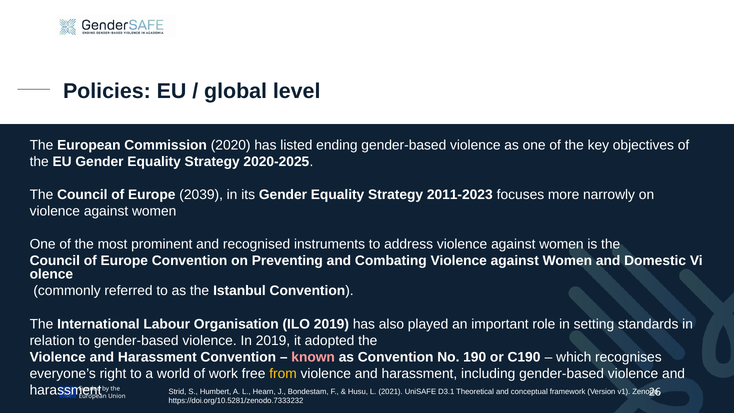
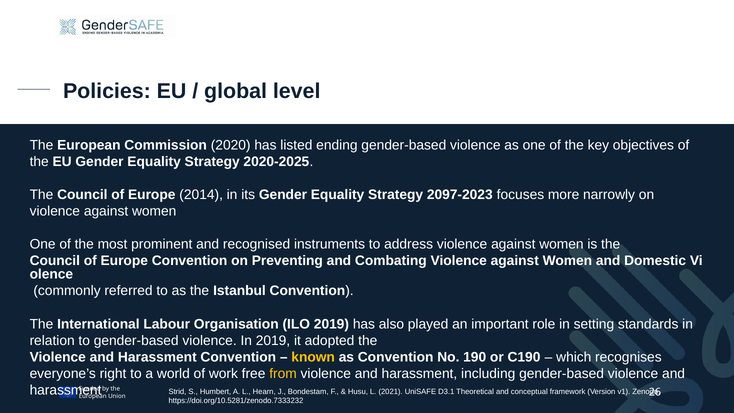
2039: 2039 -> 2014
2011-2023: 2011-2023 -> 2097-2023
known colour: pink -> yellow
